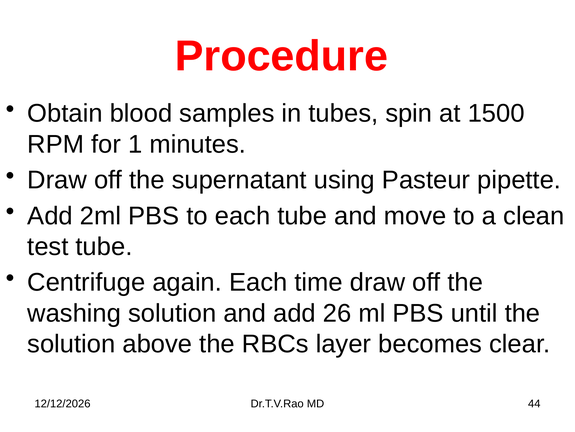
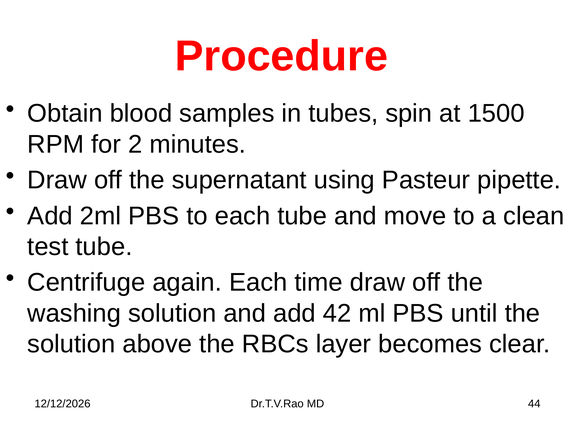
1: 1 -> 2
26: 26 -> 42
